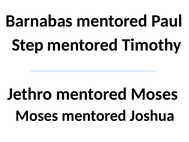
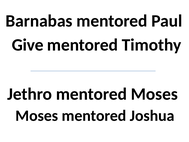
Step: Step -> Give
